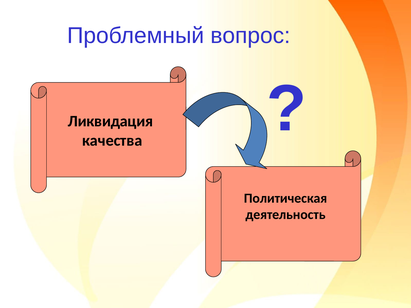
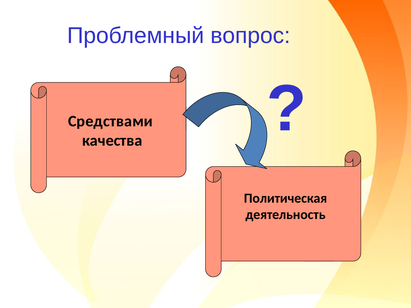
Ликвидация: Ликвидация -> Средствами
